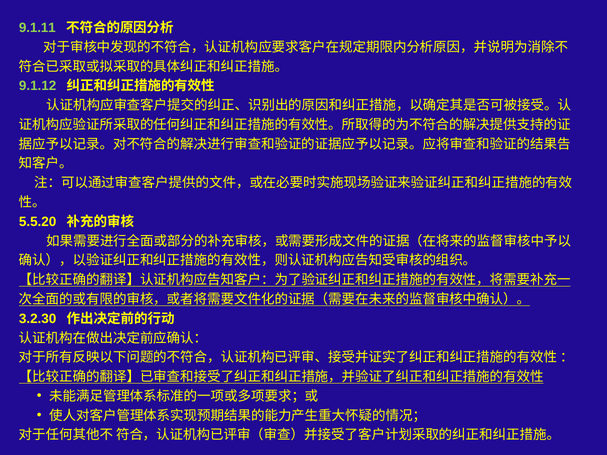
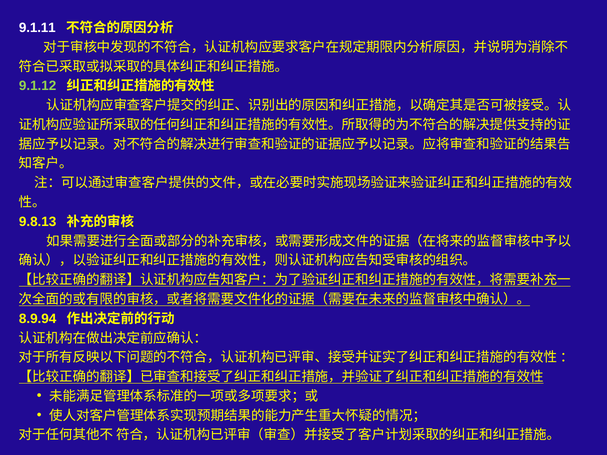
9.1.11 colour: light green -> white
5.5.20: 5.5.20 -> 9.8.13
3.2.30: 3.2.30 -> 8.9.94
